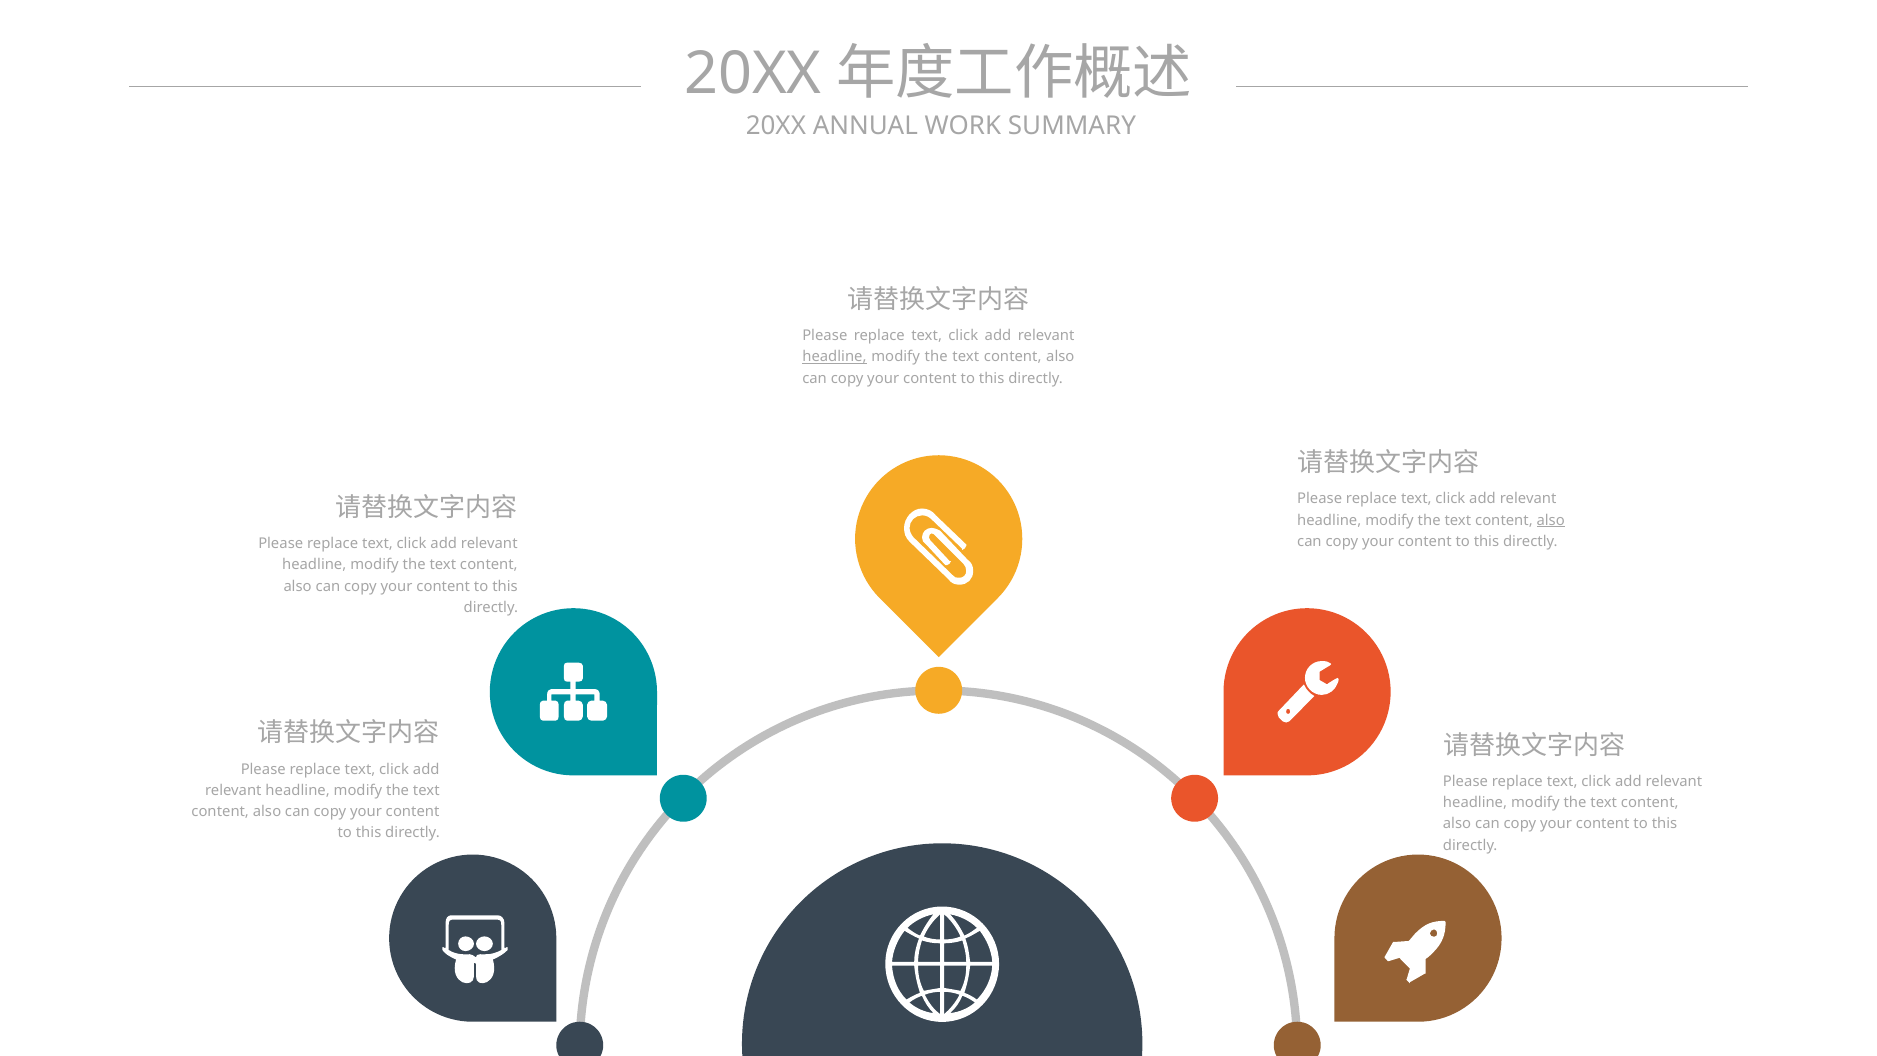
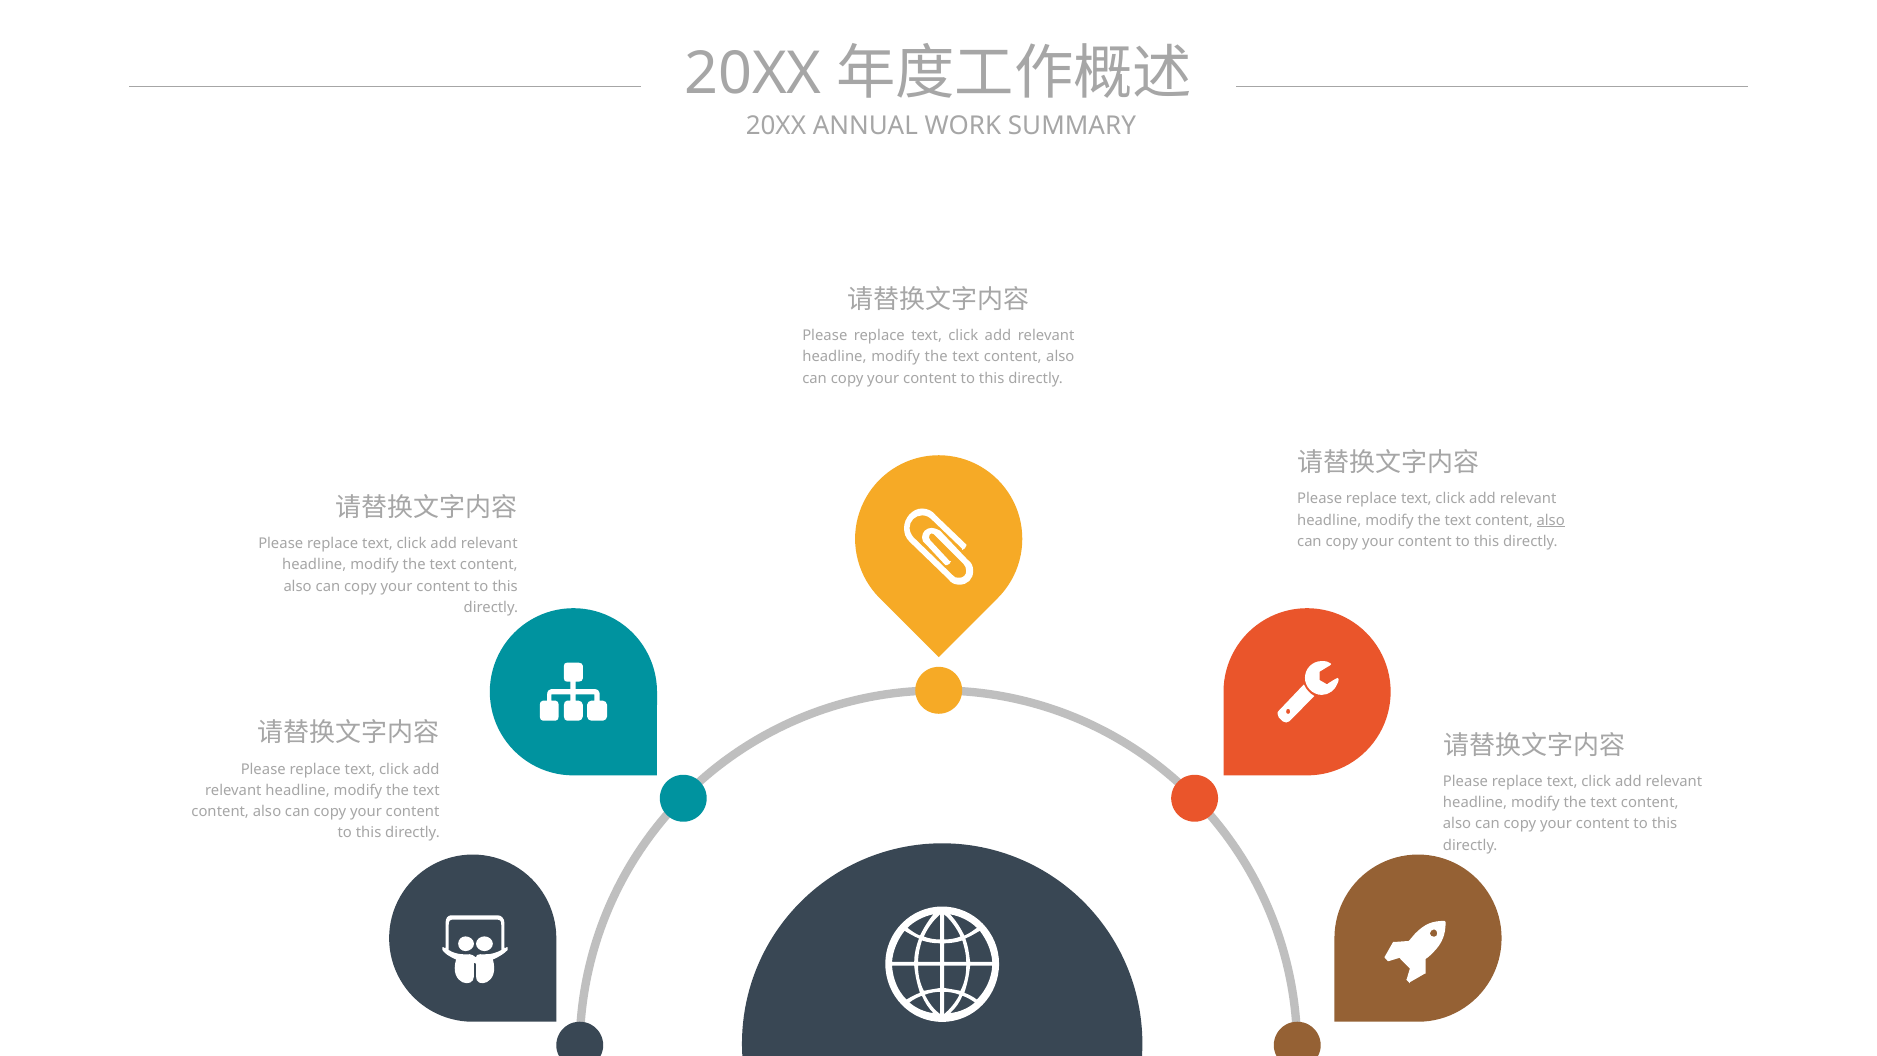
headline at (834, 357) underline: present -> none
